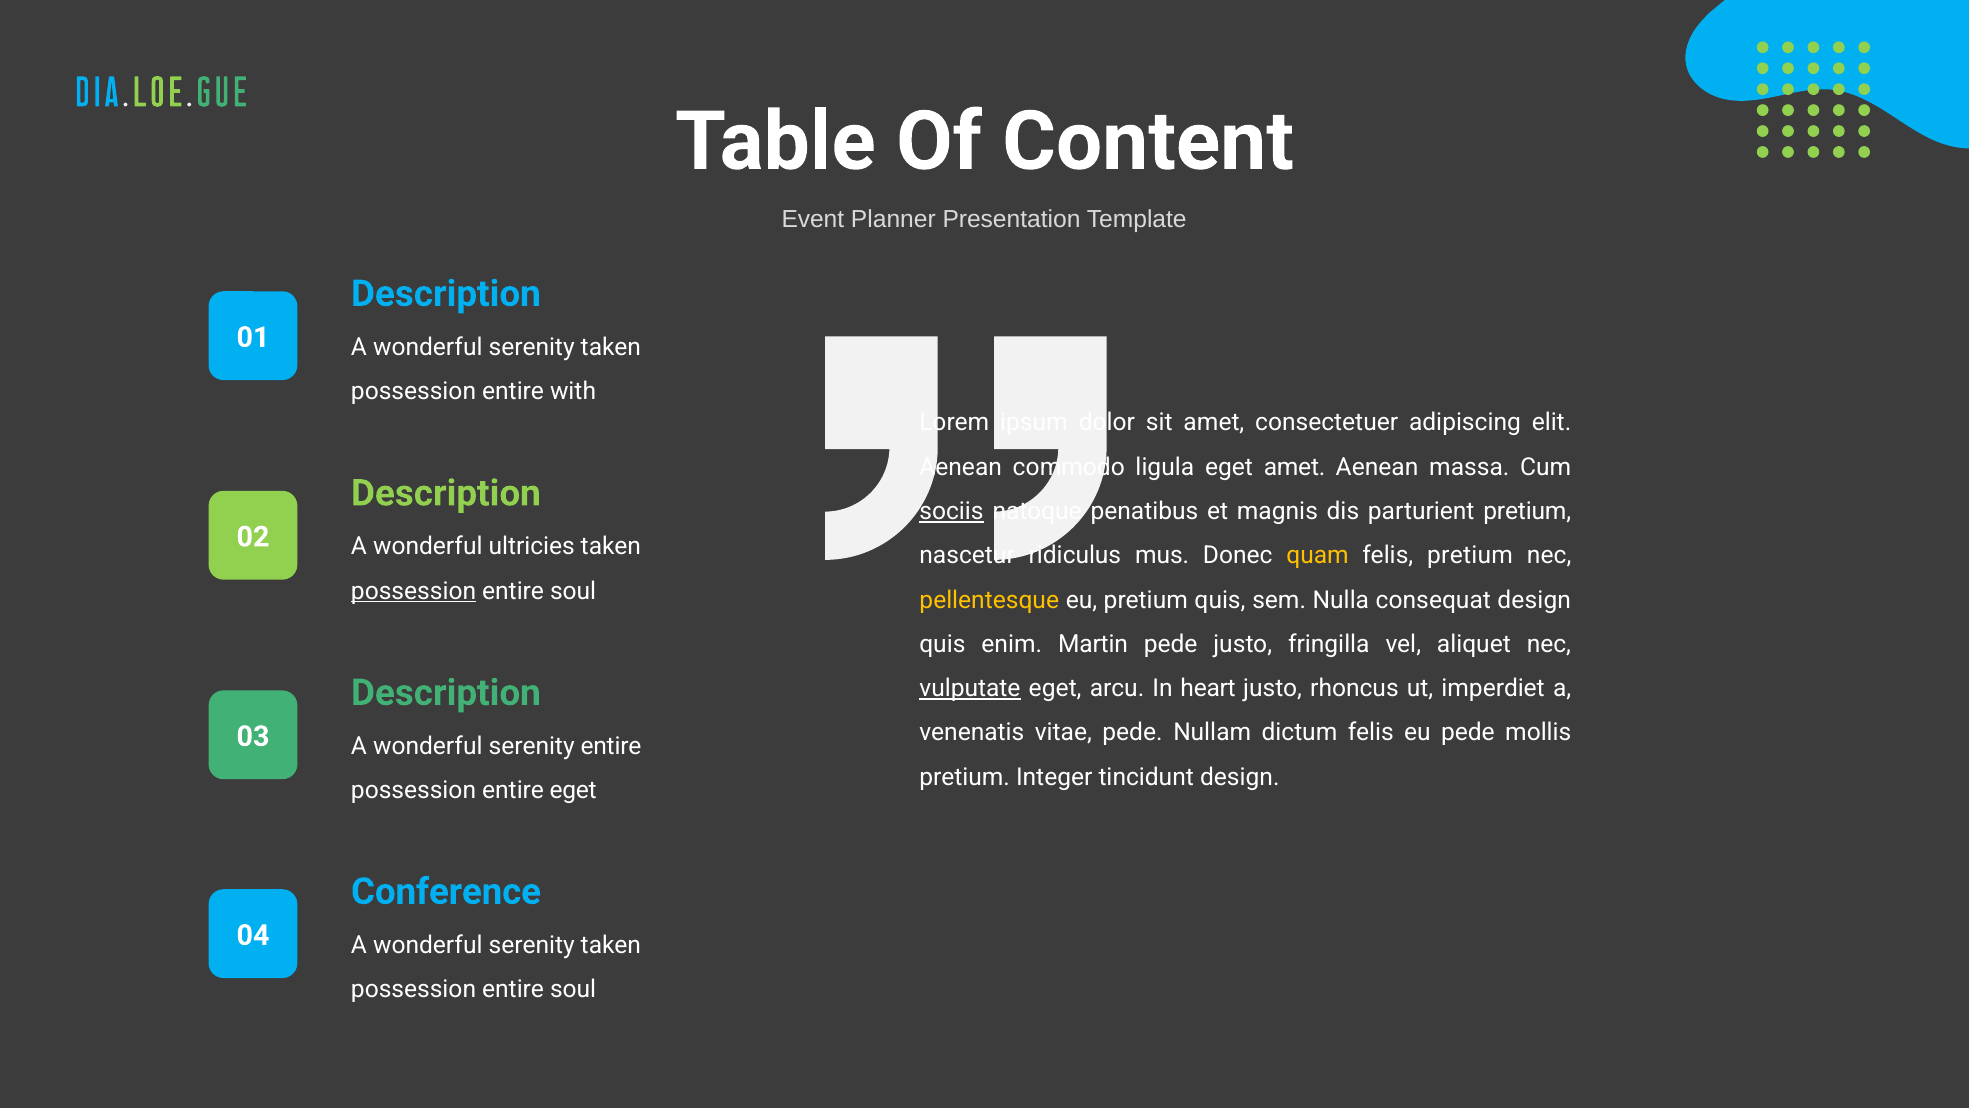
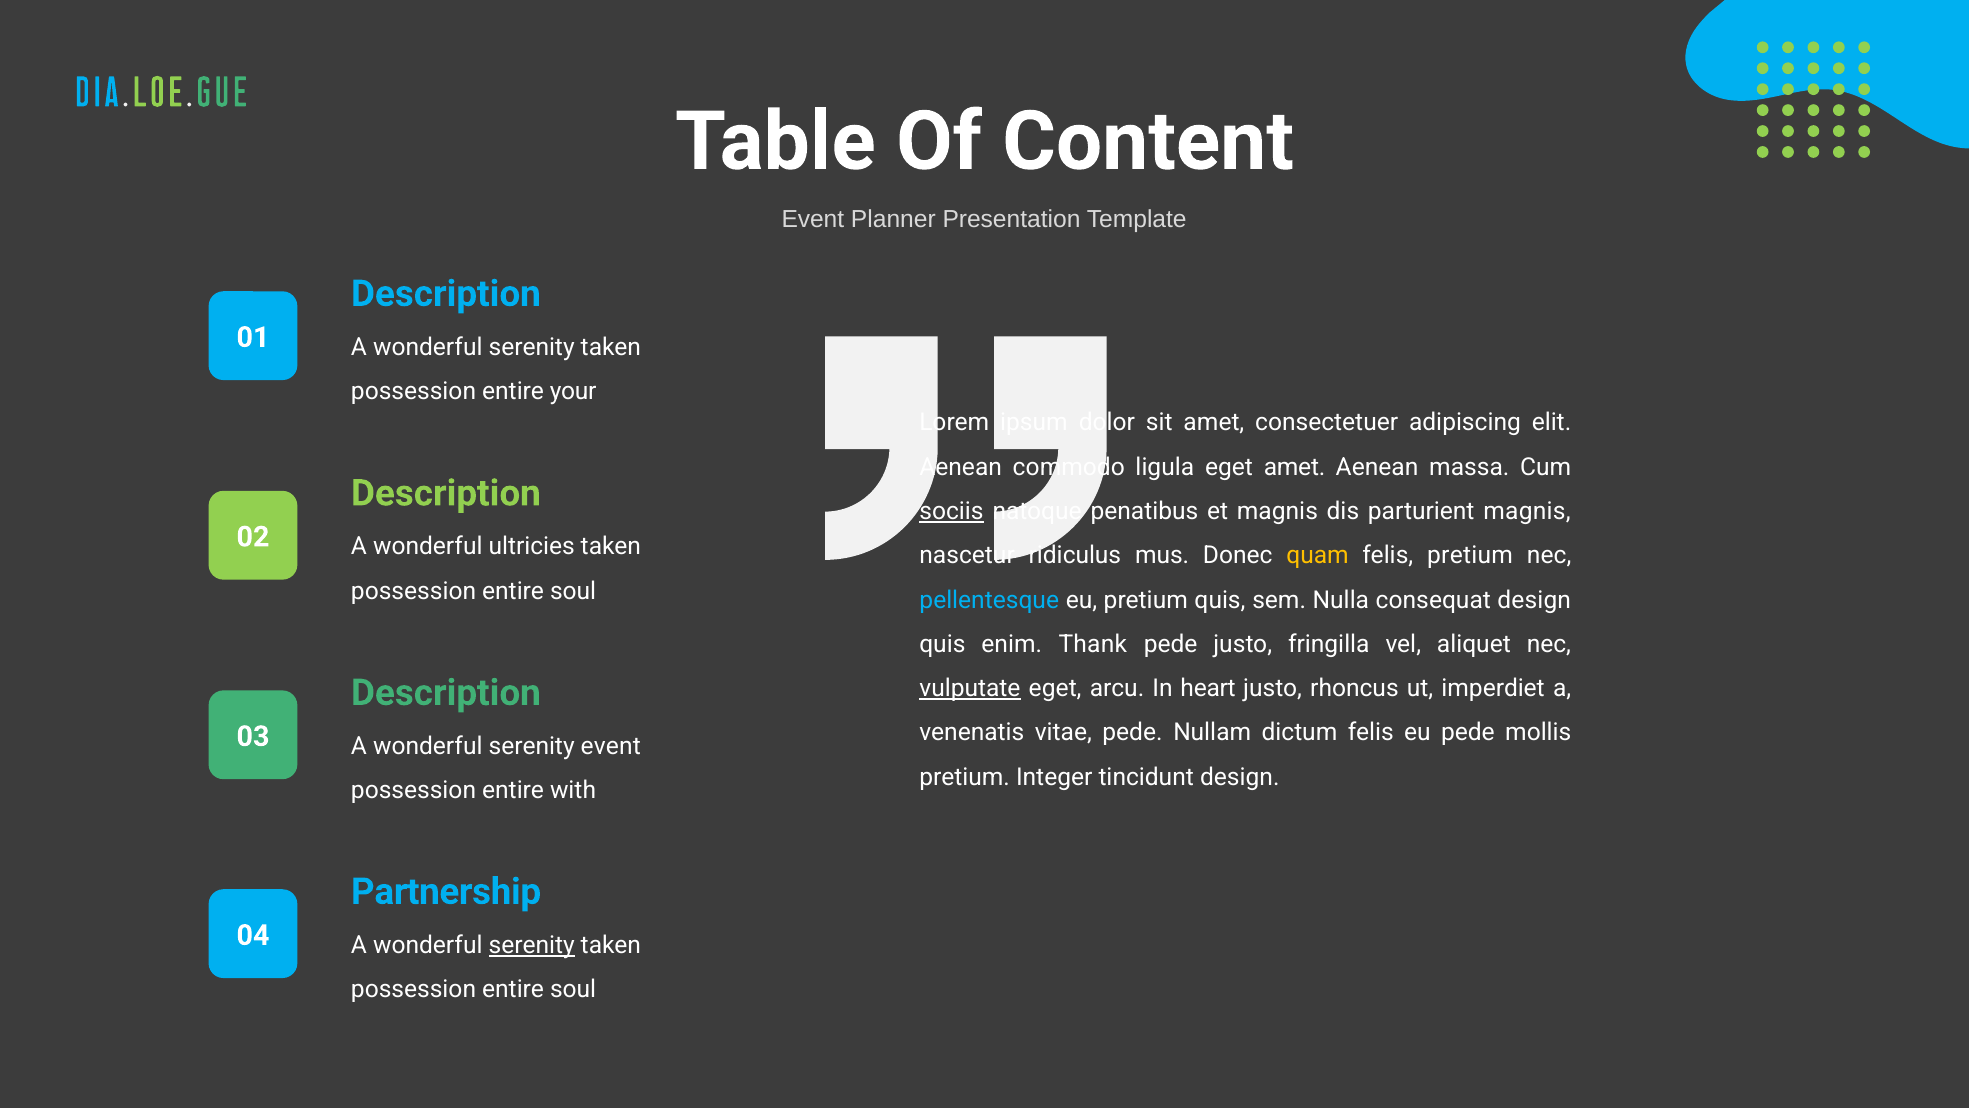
with: with -> your
parturient pretium: pretium -> magnis
possession at (414, 591) underline: present -> none
pellentesque colour: yellow -> light blue
Martin: Martin -> Thank
serenity entire: entire -> event
entire eget: eget -> with
Conference: Conference -> Partnership
serenity at (532, 945) underline: none -> present
